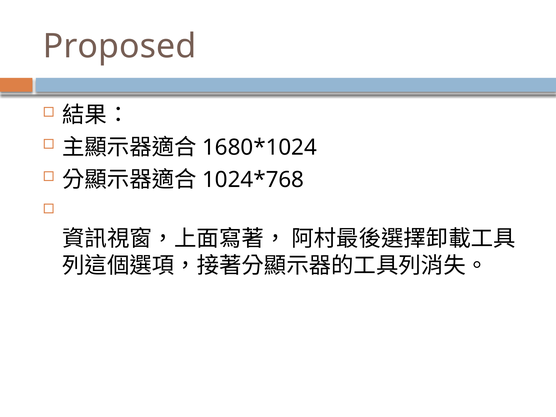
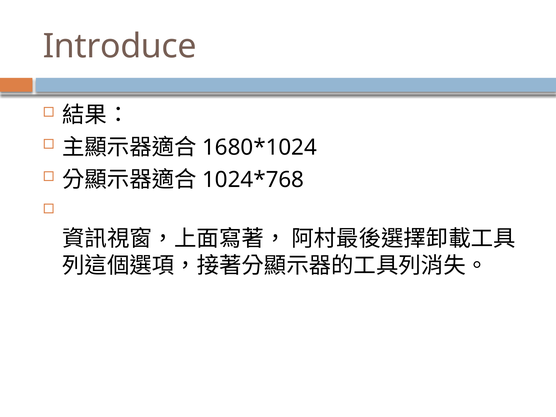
Proposed: Proposed -> Introduce
